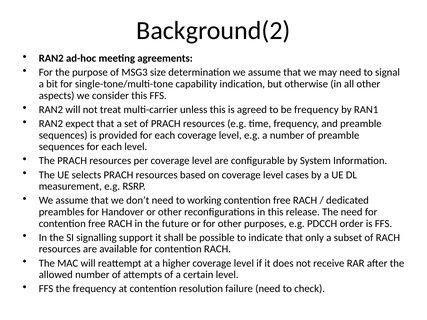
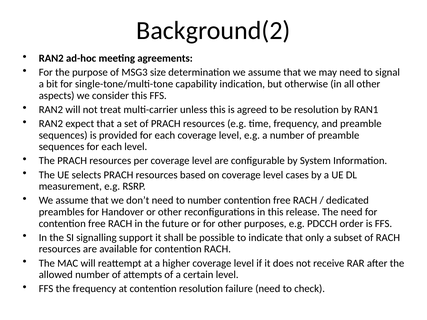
be frequency: frequency -> resolution
to working: working -> number
